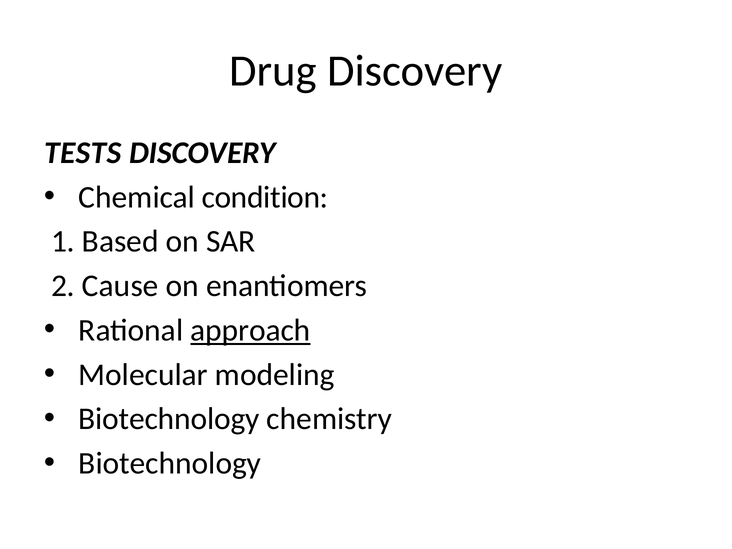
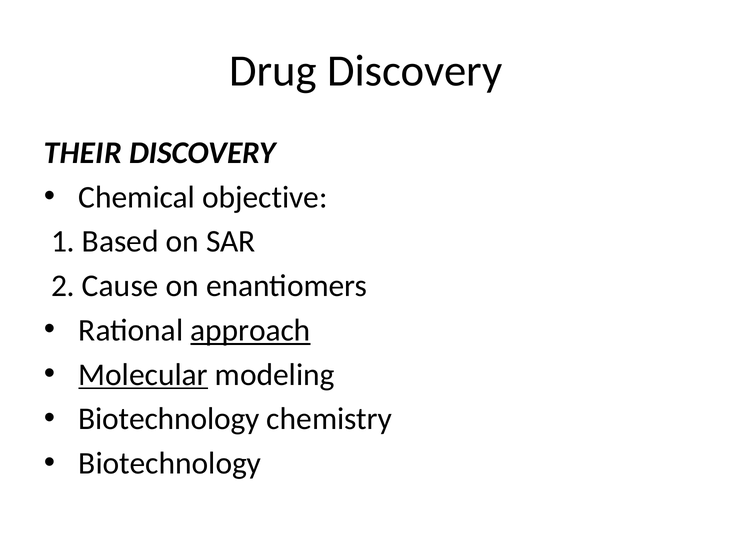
TESTS: TESTS -> THEIR
condition: condition -> objective
Molecular underline: none -> present
